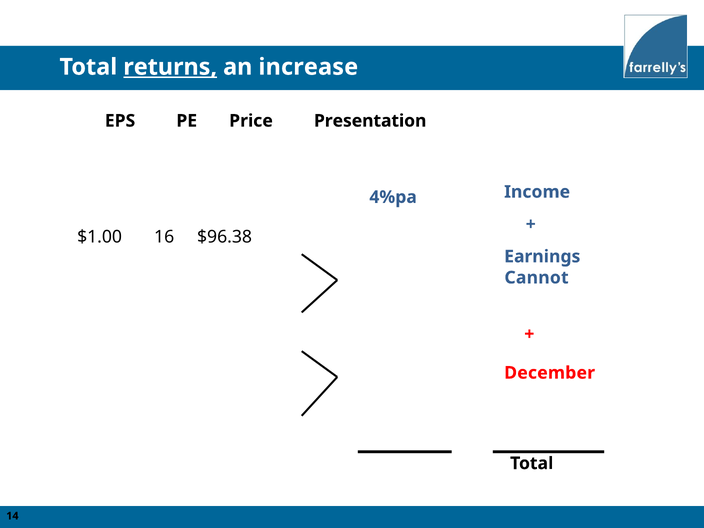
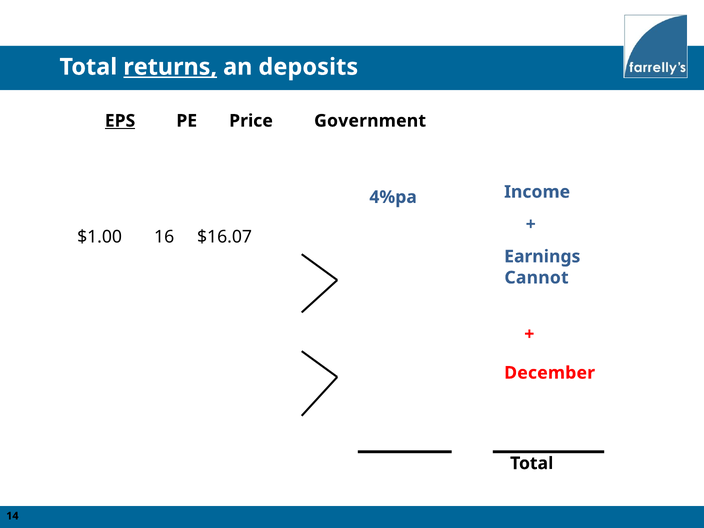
increase: increase -> deposits
EPS underline: none -> present
Presentation: Presentation -> Government
$96.38: $96.38 -> $16.07
